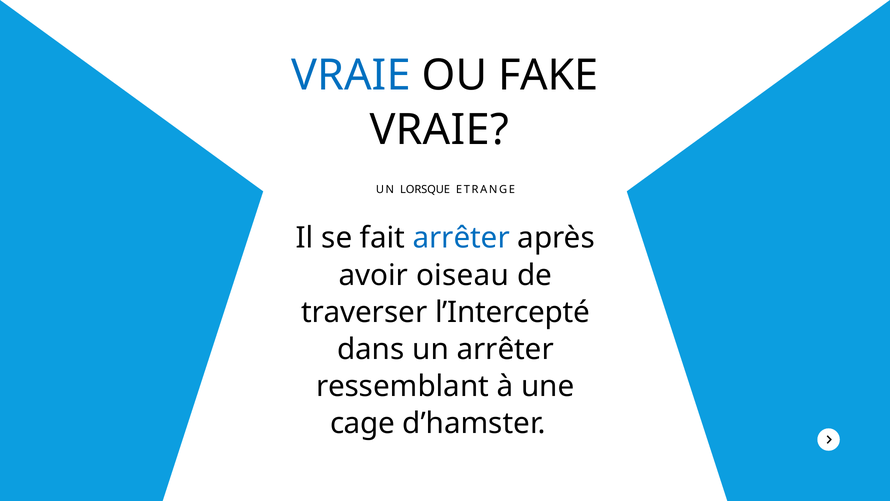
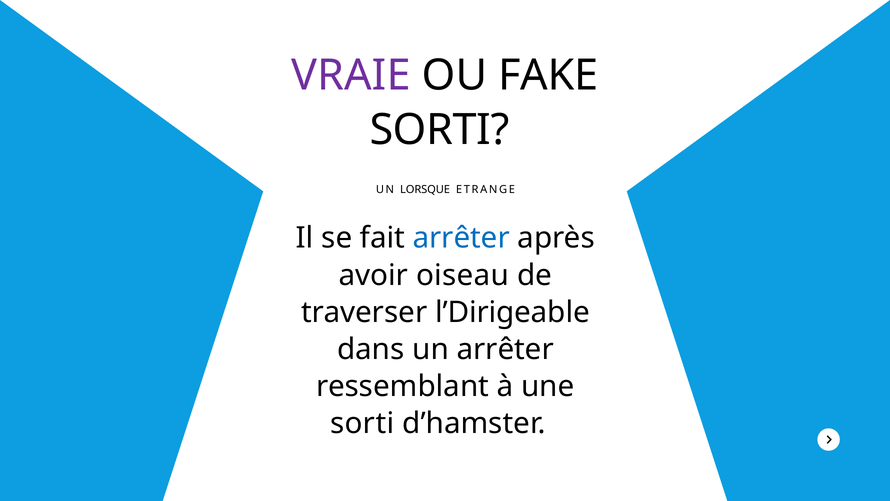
VRAIE at (351, 76) colour: blue -> purple
VRAIE at (439, 130): VRAIE -> SORTI
l’Intercepté: l’Intercepté -> l’Dirigeable
cage at (362, 423): cage -> sorti
